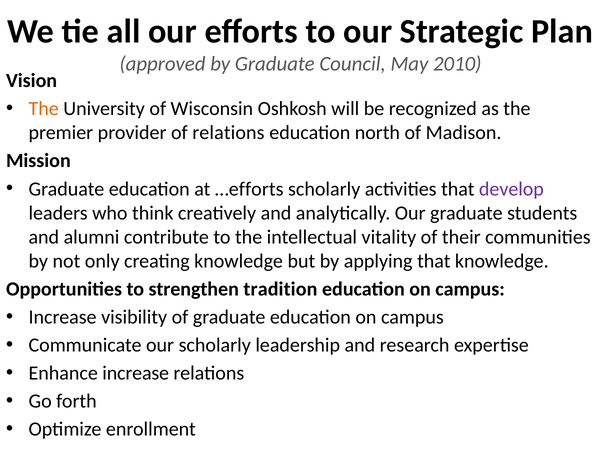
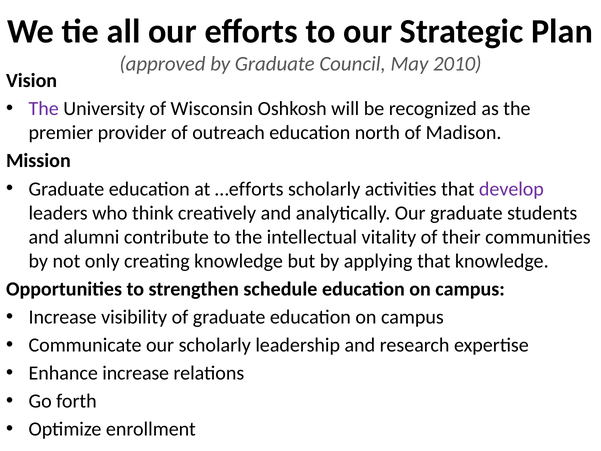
The at (44, 109) colour: orange -> purple
of relations: relations -> outreach
tradition: tradition -> schedule
